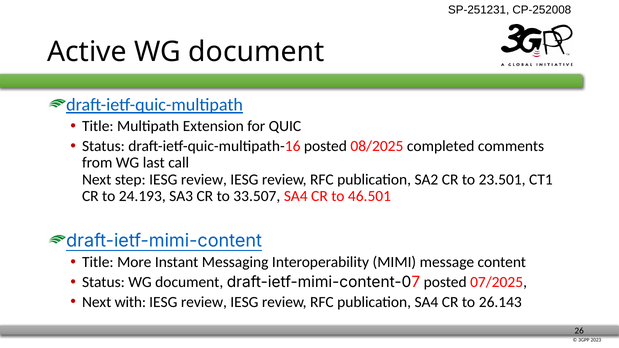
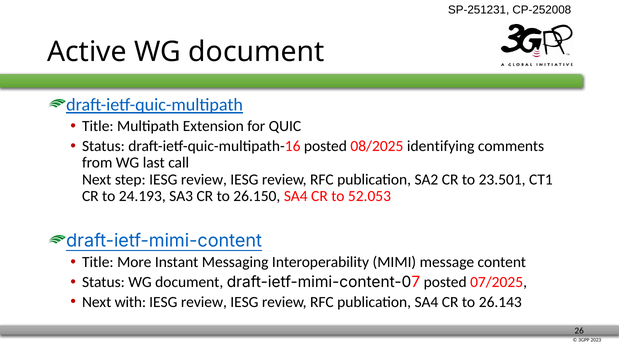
completed: completed -> identifying
33.507: 33.507 -> 26.150
46.501: 46.501 -> 52.053
